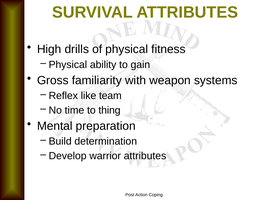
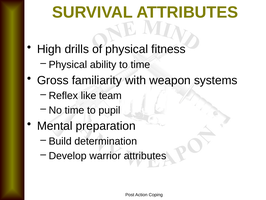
to gain: gain -> time
thing: thing -> pupil
